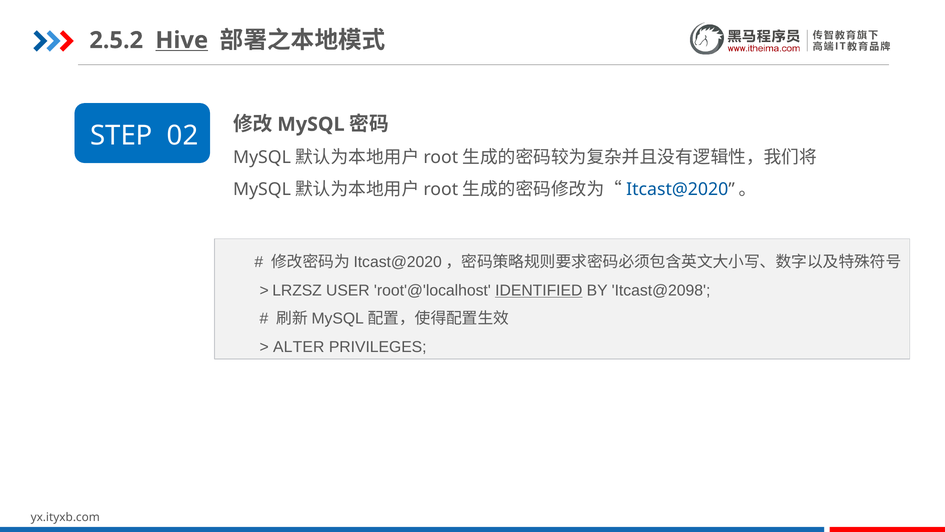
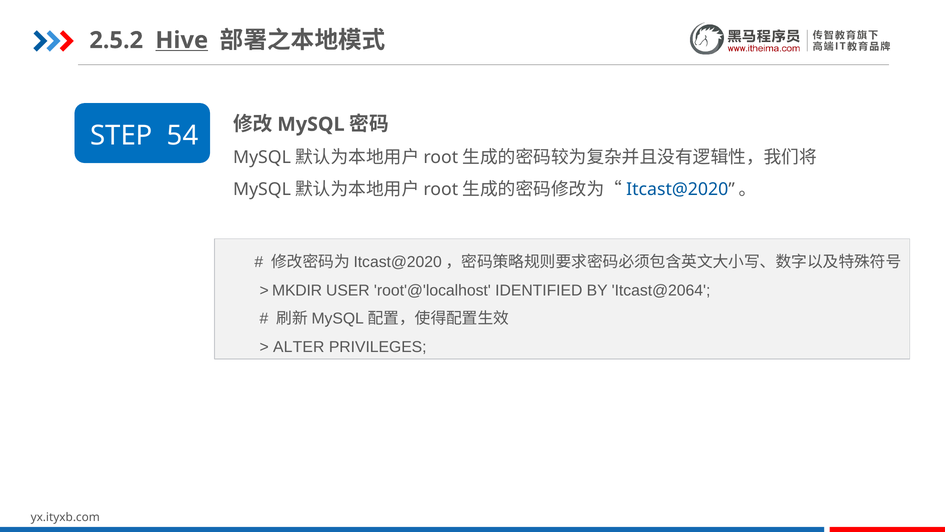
02: 02 -> 54
LRZSZ: LRZSZ -> MKDIR
IDENTIFIED underline: present -> none
Itcast@2098: Itcast@2098 -> Itcast@2064
